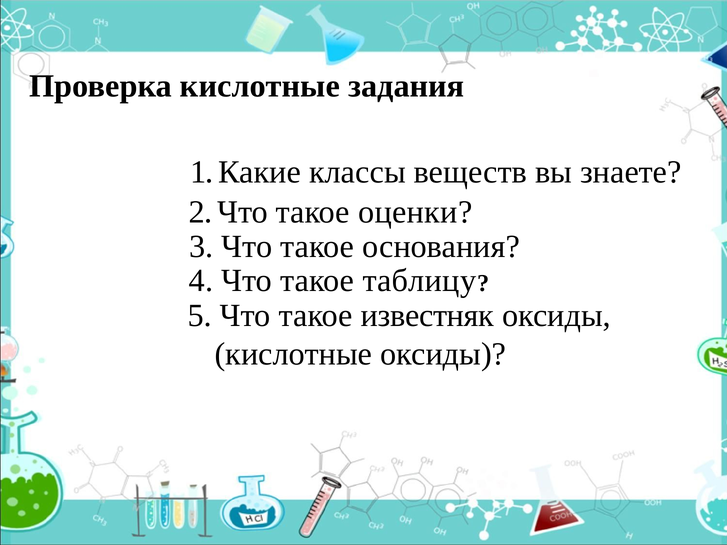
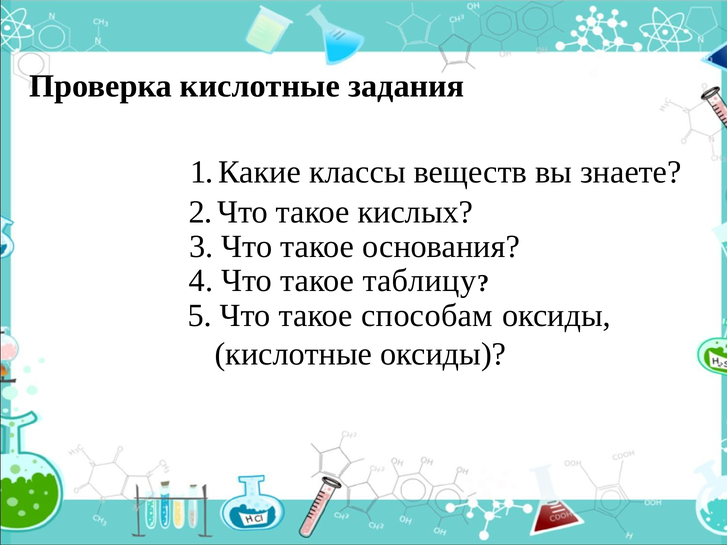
оценки: оценки -> кислых
известняк: известняк -> способам
